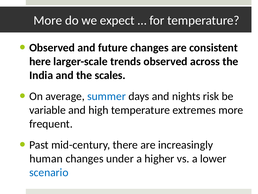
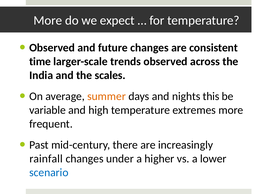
here: here -> time
summer colour: blue -> orange
risk: risk -> this
human: human -> rainfall
